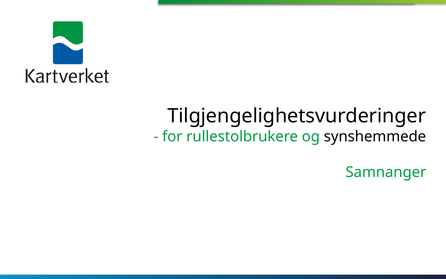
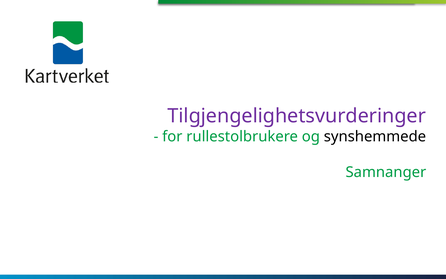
Tilgjengelighetsvurderinger colour: black -> purple
